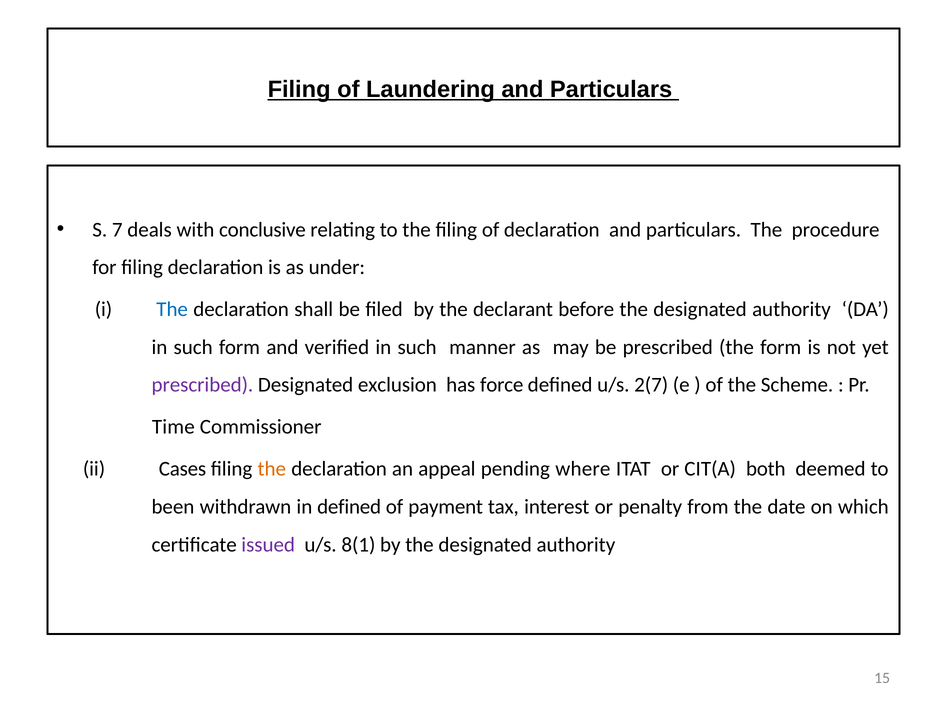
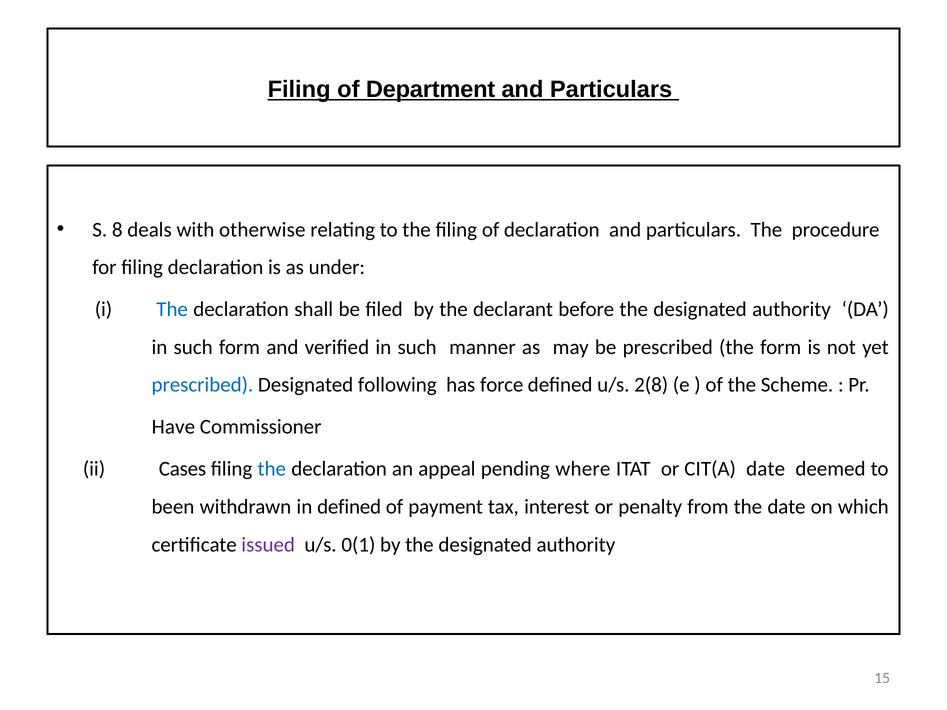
Laundering: Laundering -> Department
7: 7 -> 8
conclusive: conclusive -> otherwise
prescribed at (202, 385) colour: purple -> blue
exclusion: exclusion -> following
2(7: 2(7 -> 2(8
Time: Time -> Have
the at (272, 469) colour: orange -> blue
CIT(A both: both -> date
8(1: 8(1 -> 0(1
